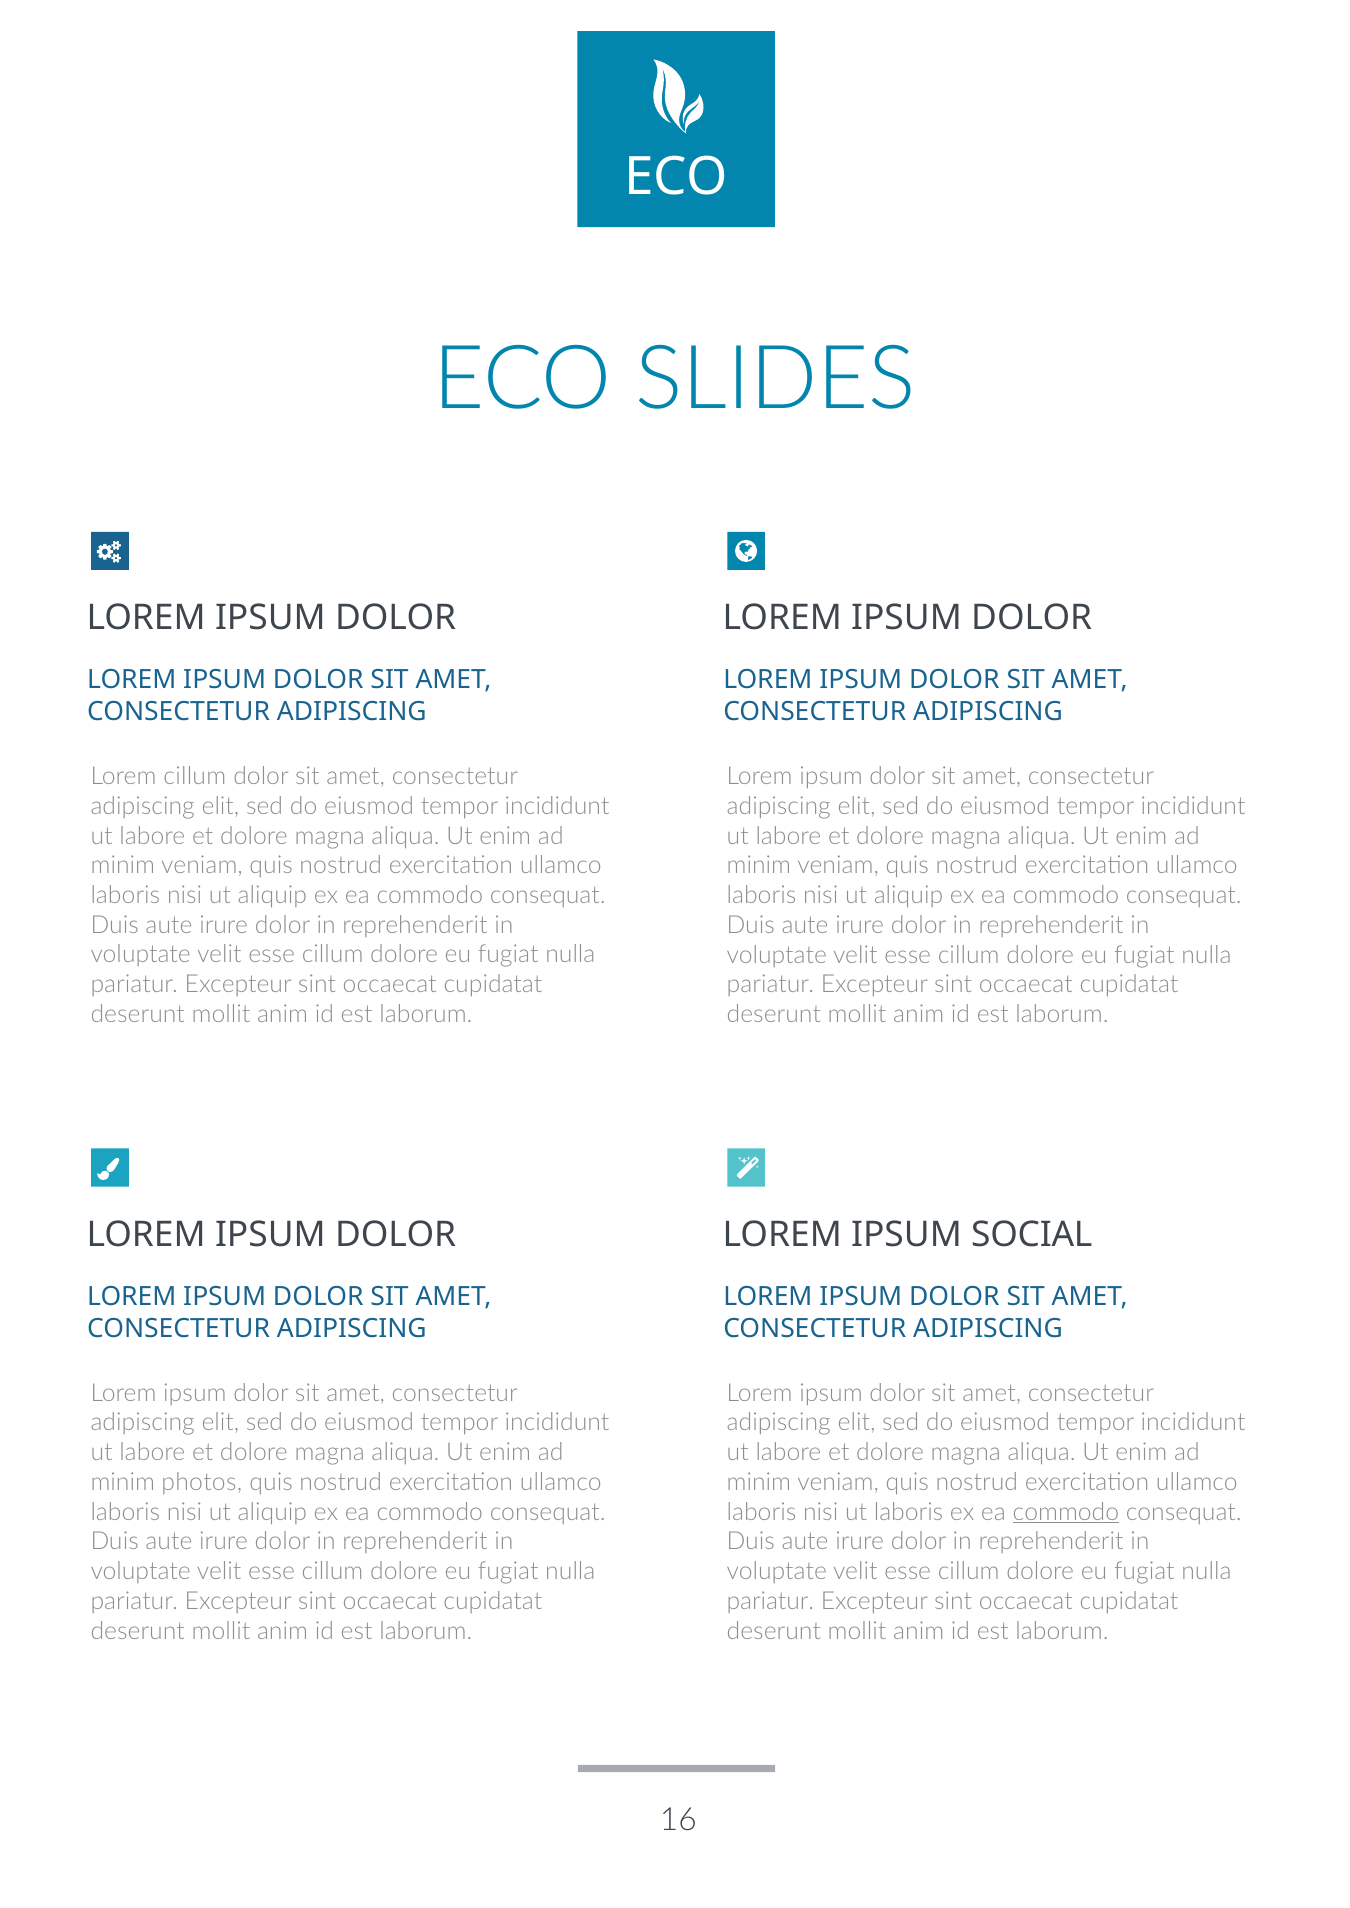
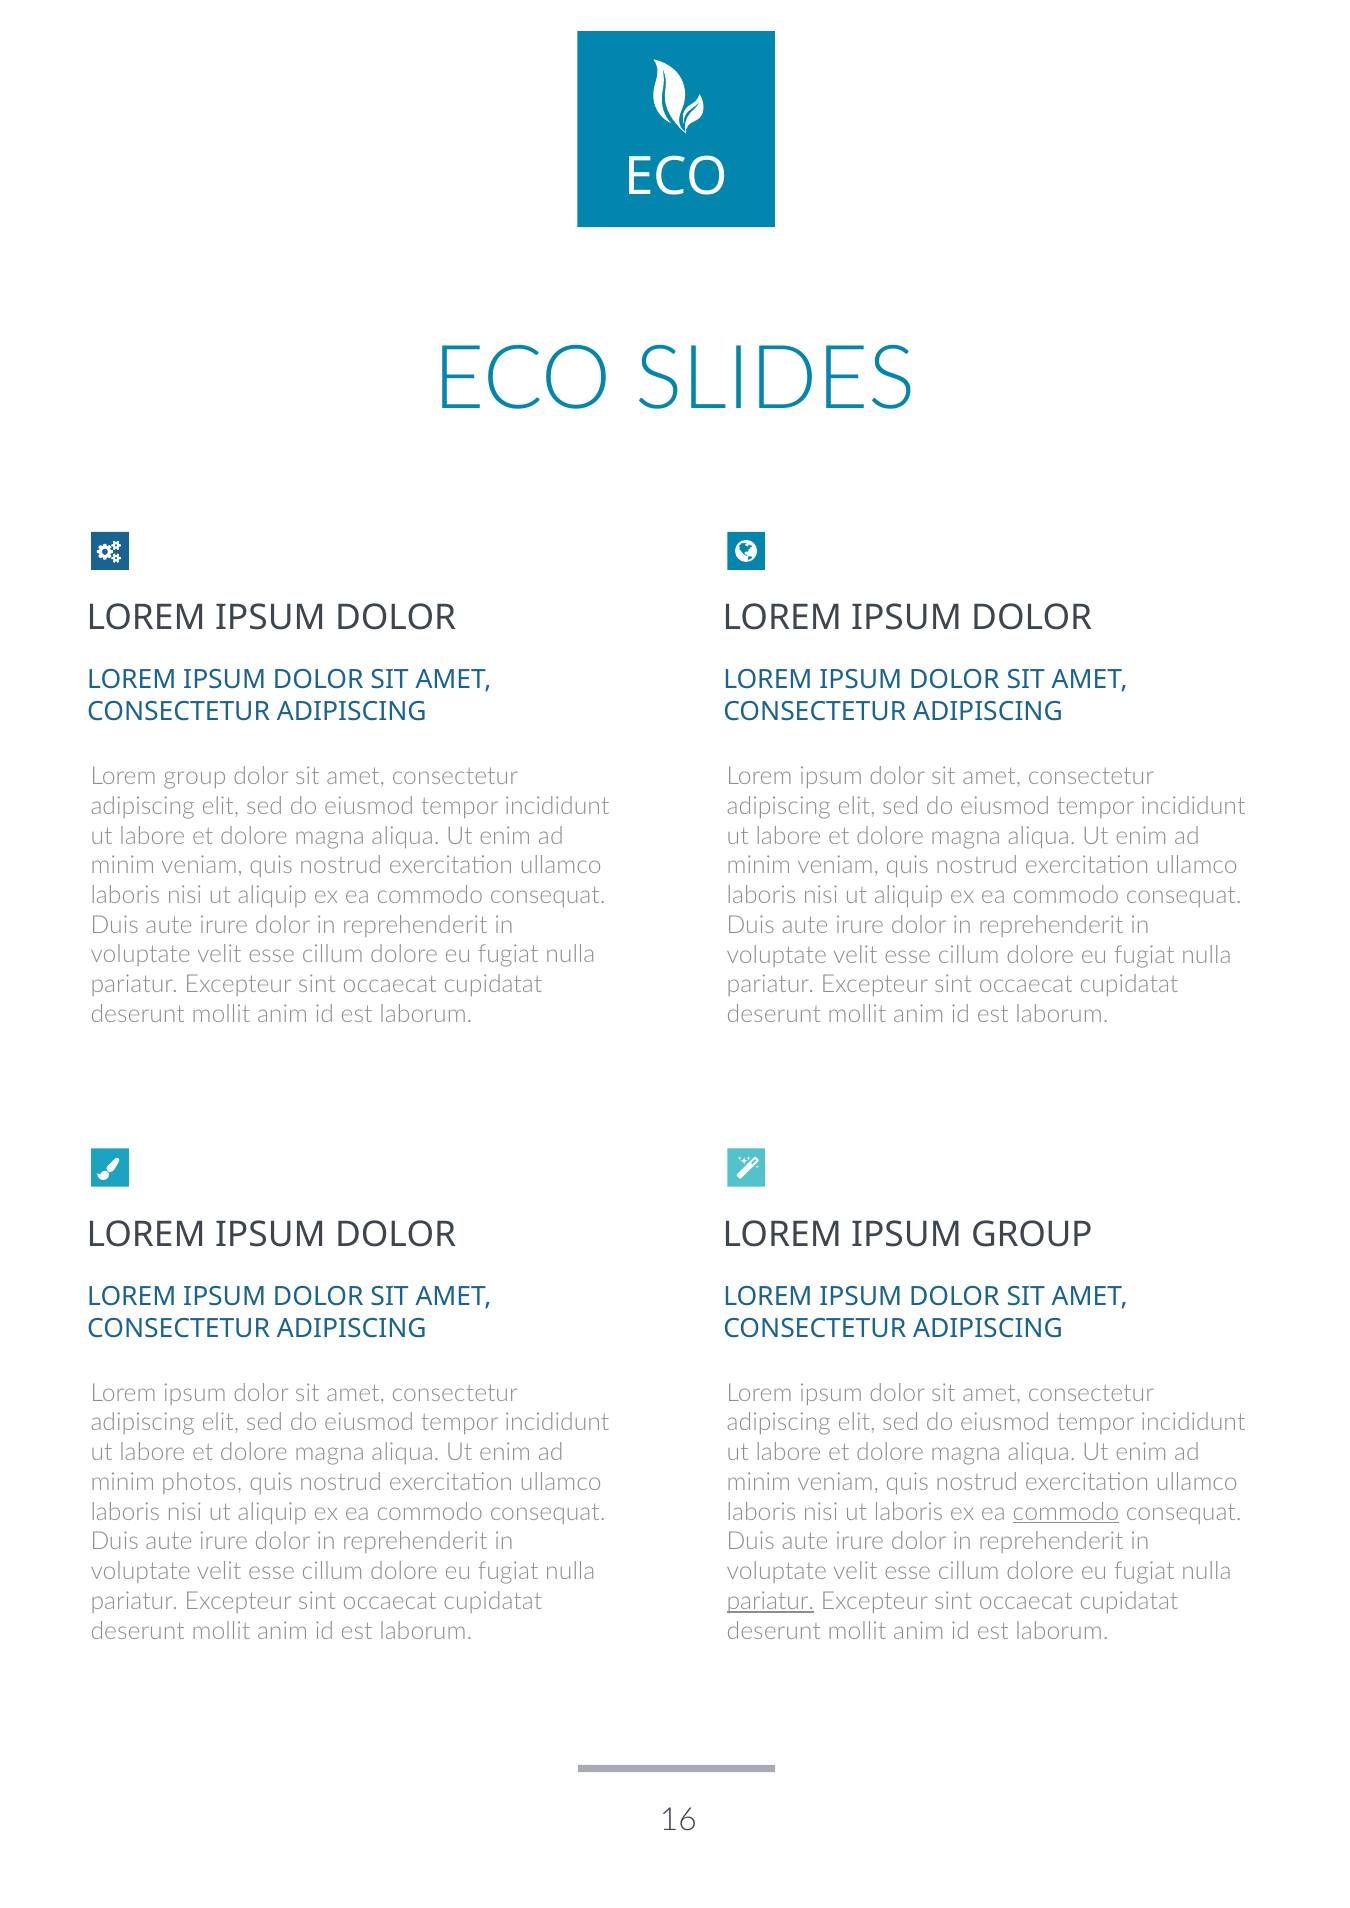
Lorem cillum: cillum -> group
IPSUM SOCIAL: SOCIAL -> GROUP
pariatur at (770, 1602) underline: none -> present
